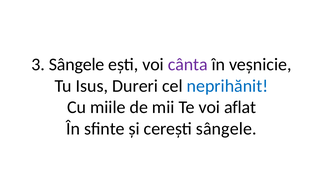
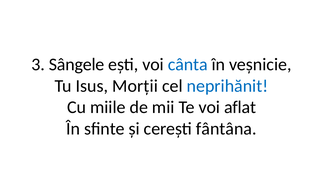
cânta colour: purple -> blue
Dureri: Dureri -> Morții
cerești sângele: sângele -> fântâna
